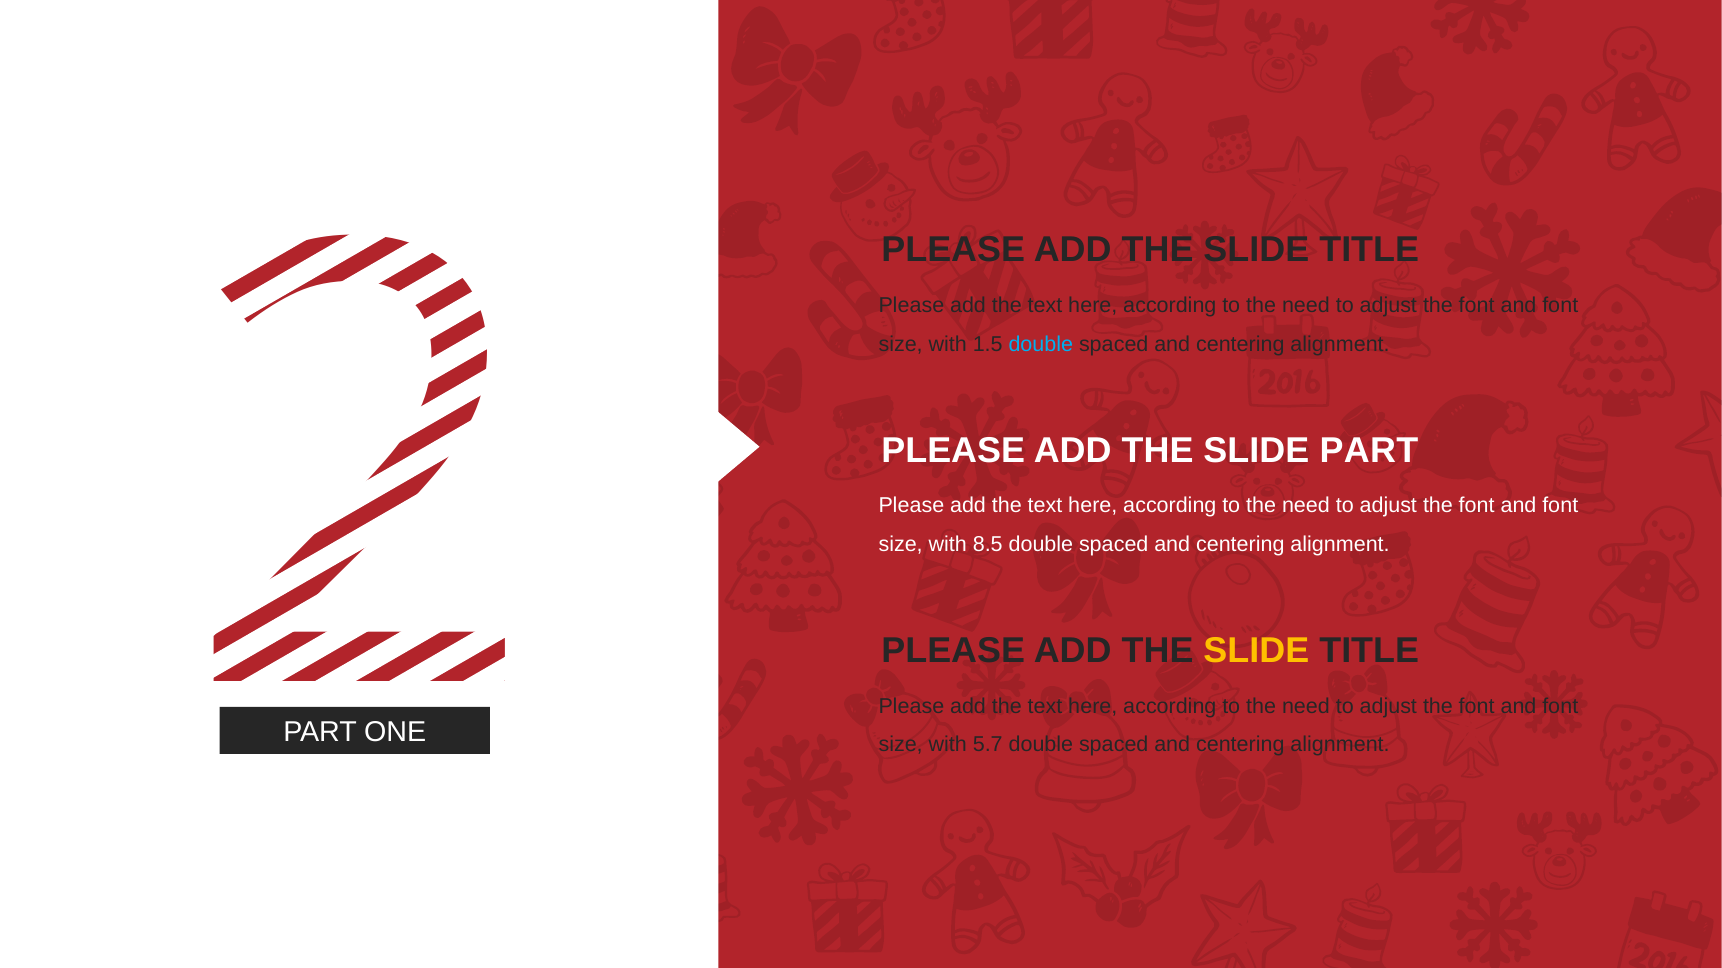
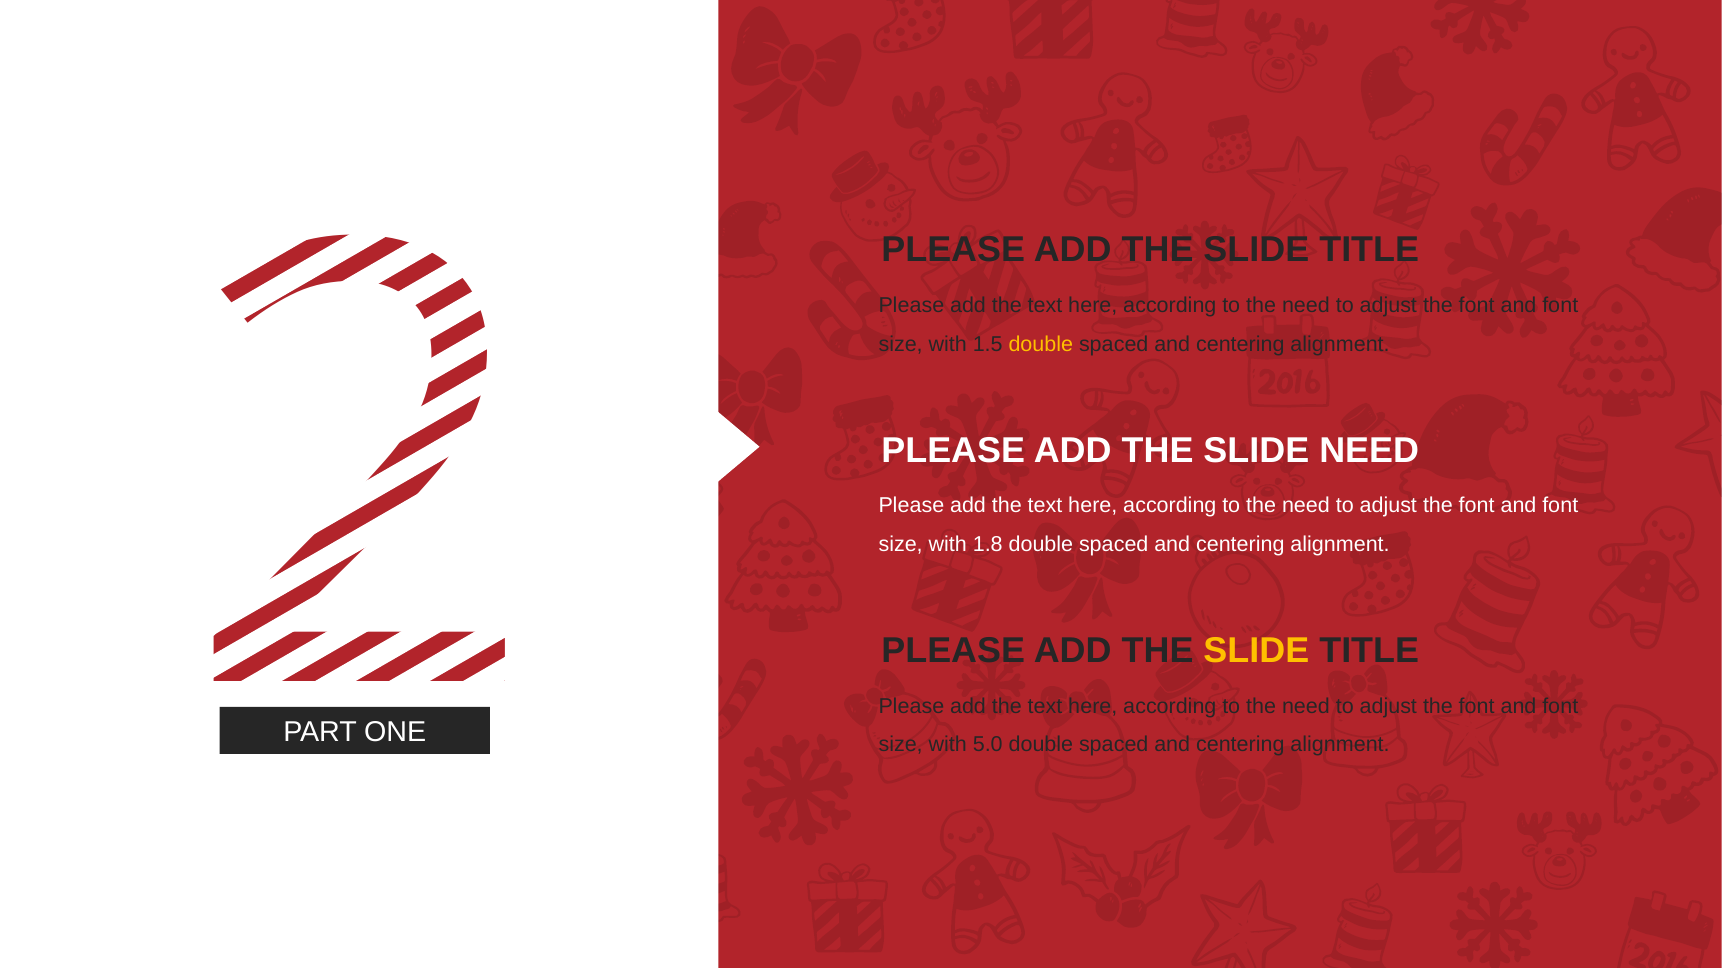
double at (1041, 345) colour: light blue -> yellow
SLIDE PART: PART -> NEED
8.5: 8.5 -> 1.8
5.7: 5.7 -> 5.0
